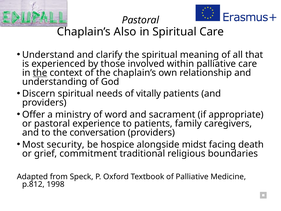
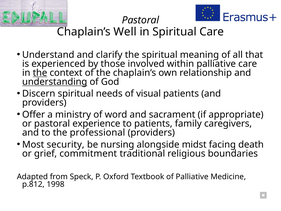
Also: Also -> Well
understanding underline: none -> present
vitally: vitally -> visual
conversation: conversation -> professional
hospice: hospice -> nursing
